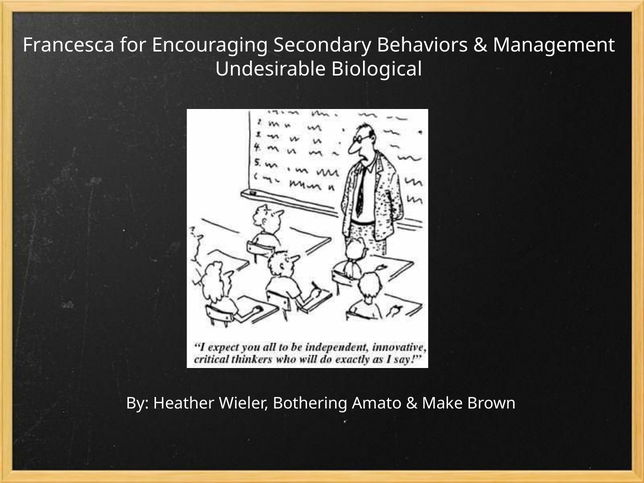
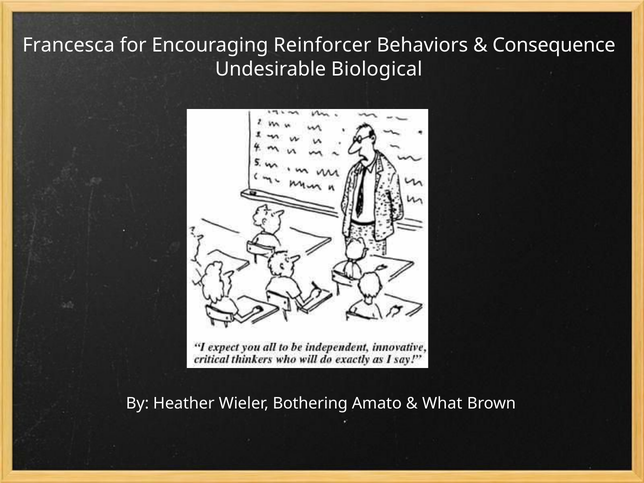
Secondary: Secondary -> Reinforcer
Management: Management -> Consequence
Make: Make -> What
